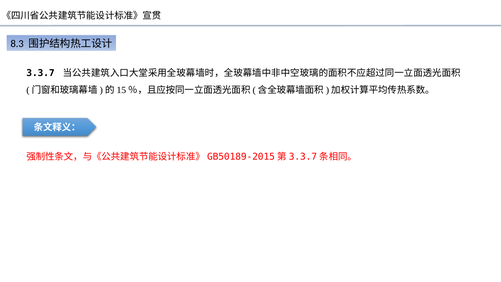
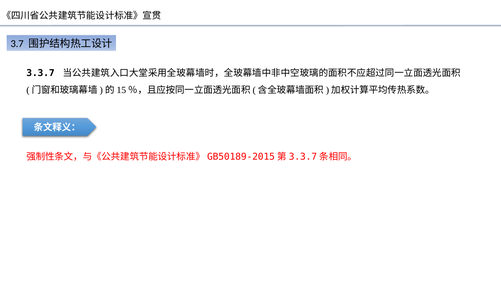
8.3: 8.3 -> 3.7
